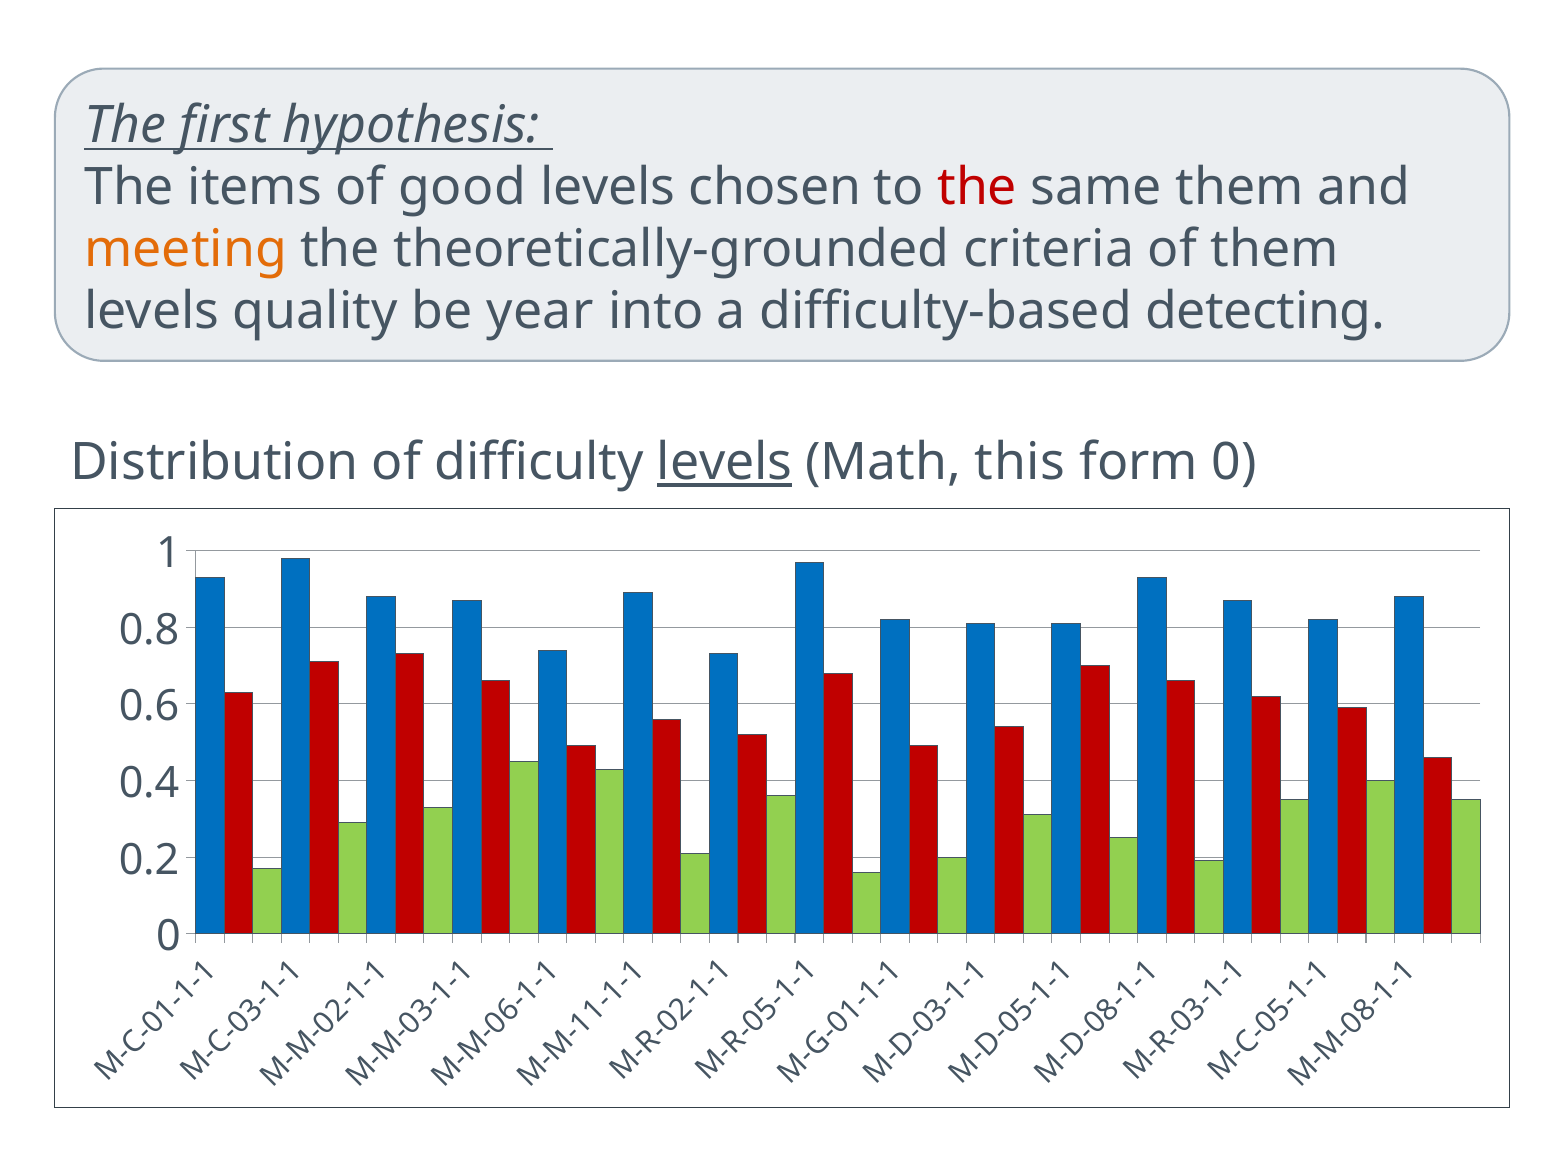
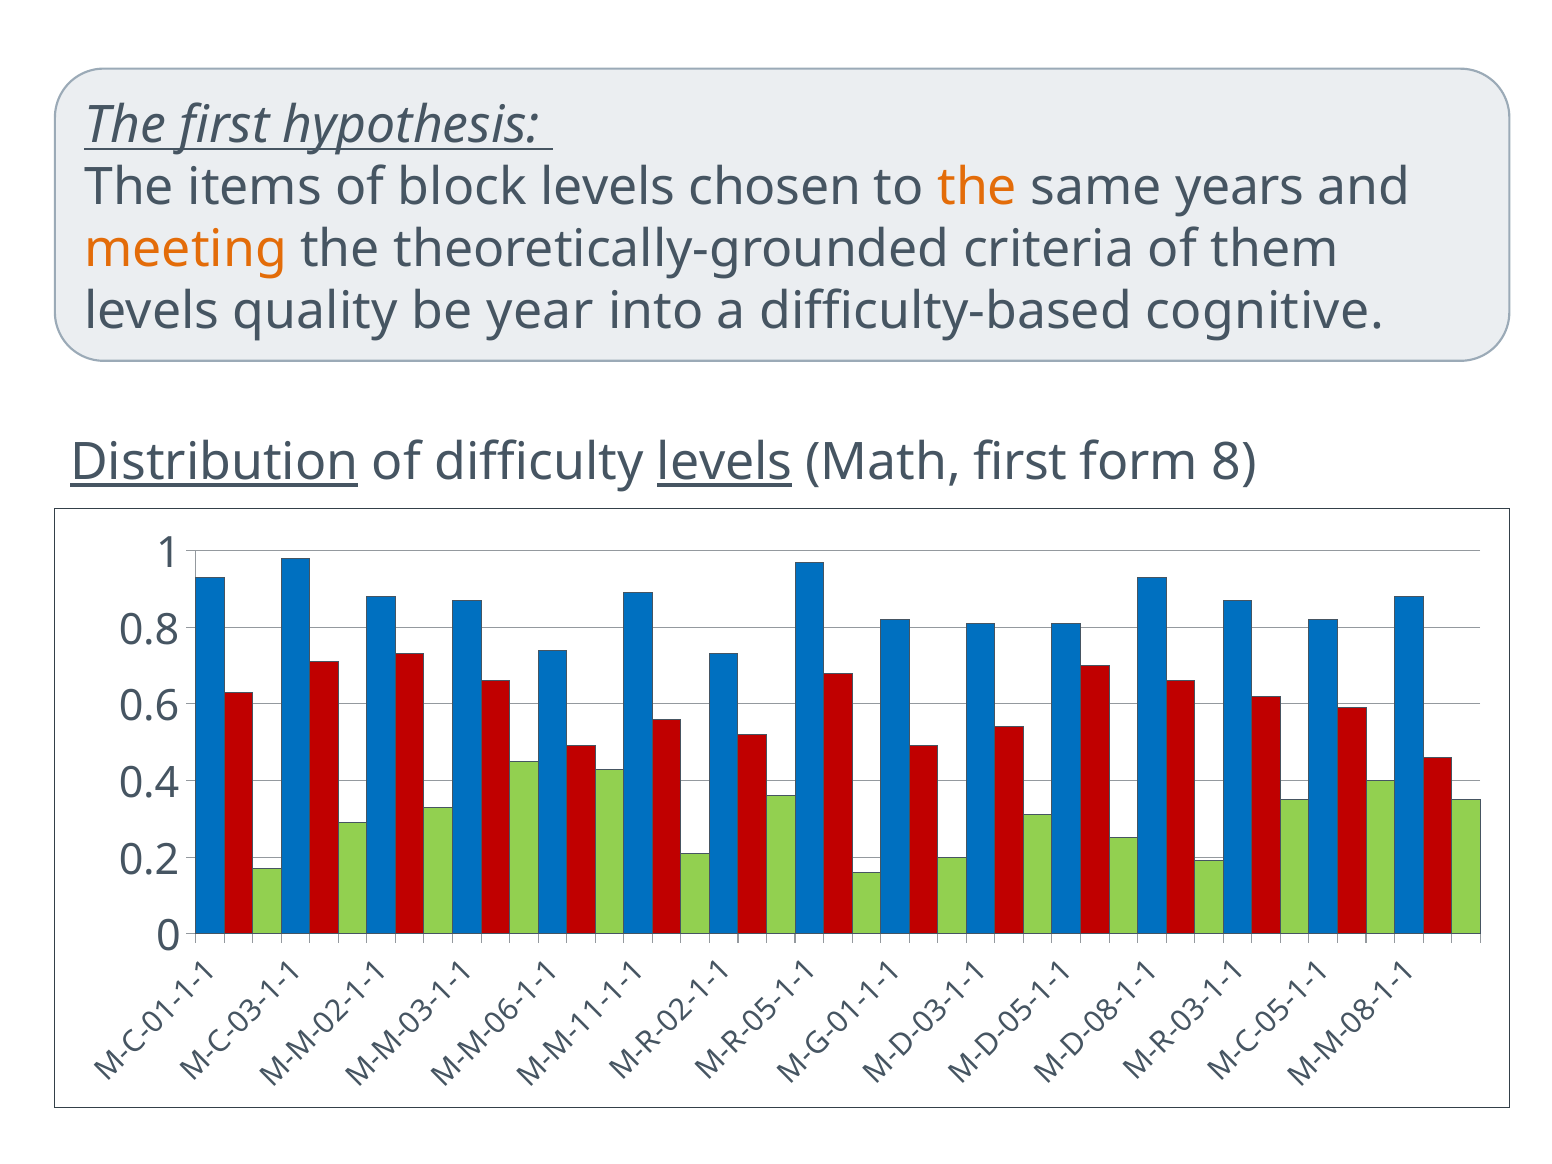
good: good -> block
the at (977, 187) colour: red -> orange
same them: them -> years
detecting: detecting -> cognitive
Distribution underline: none -> present
Math this: this -> first
form 0: 0 -> 8
